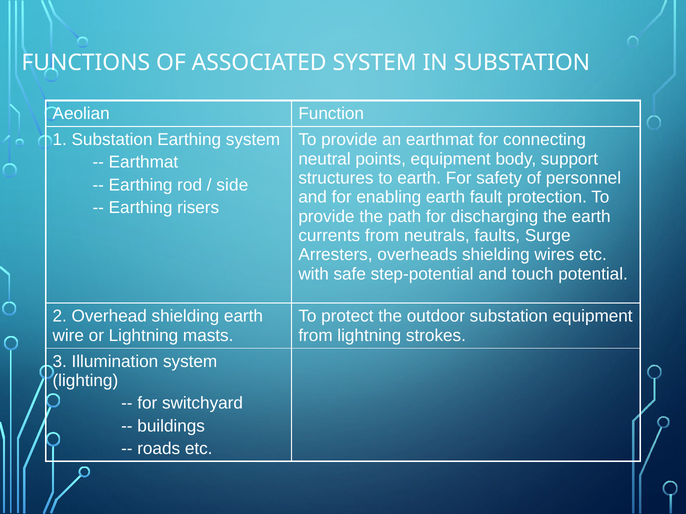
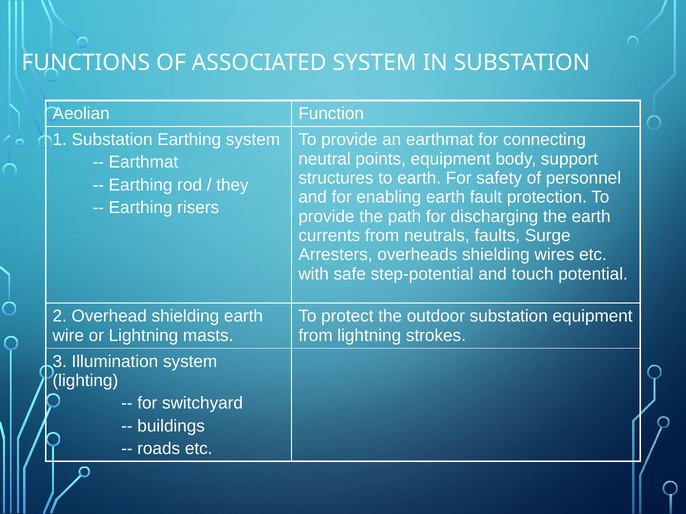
side: side -> they
